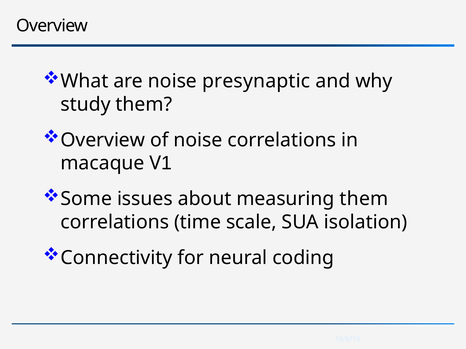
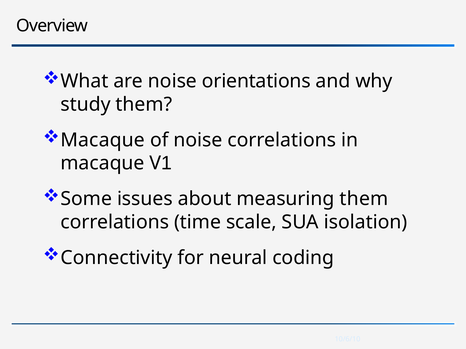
presynaptic: presynaptic -> orientations
Overview at (103, 140): Overview -> Macaque
